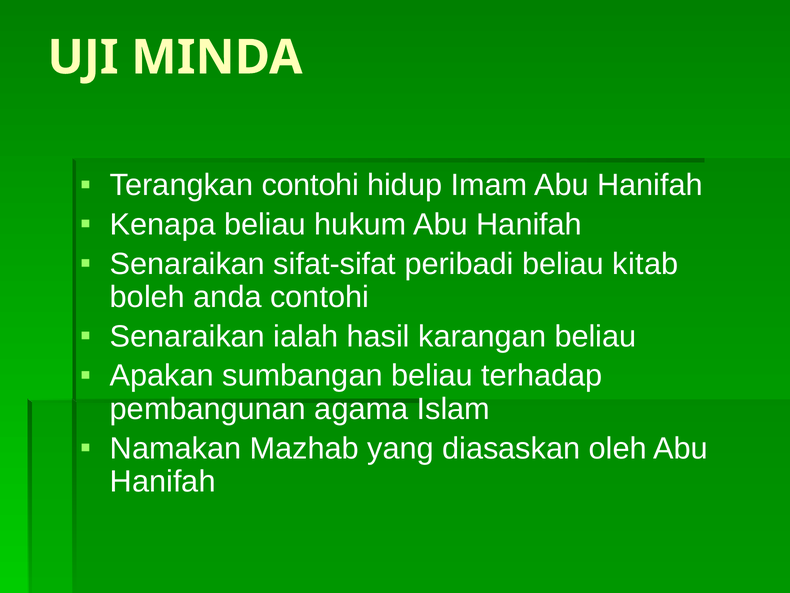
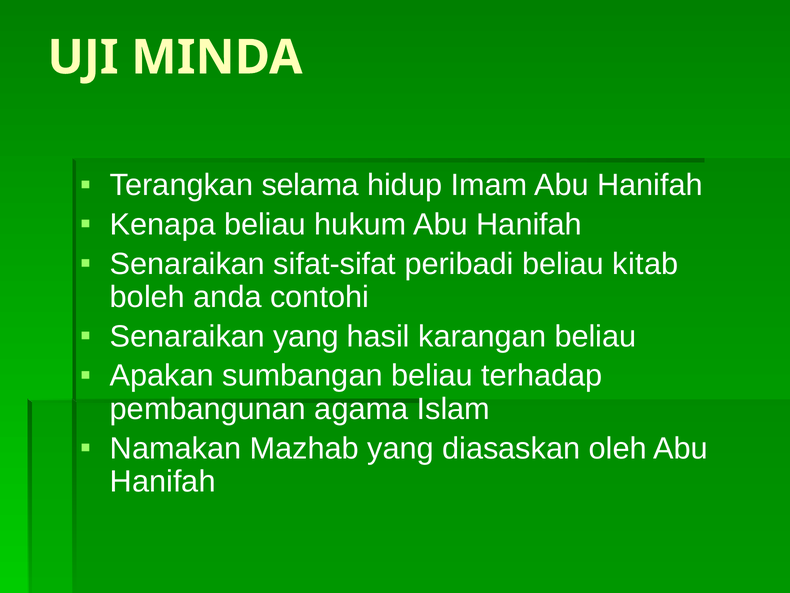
Terangkan contohi: contohi -> selama
Senaraikan ialah: ialah -> yang
